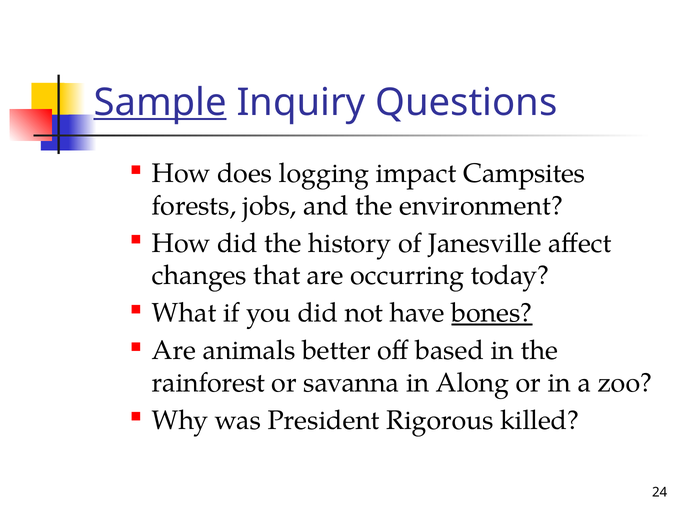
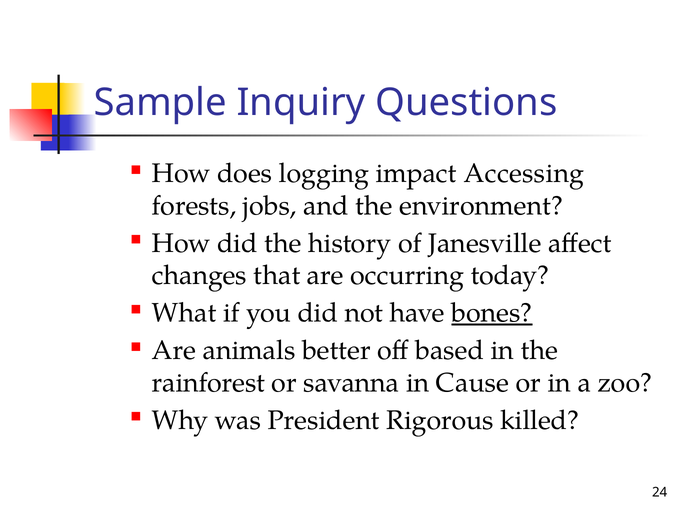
Sample underline: present -> none
Campsites: Campsites -> Accessing
Along: Along -> Cause
